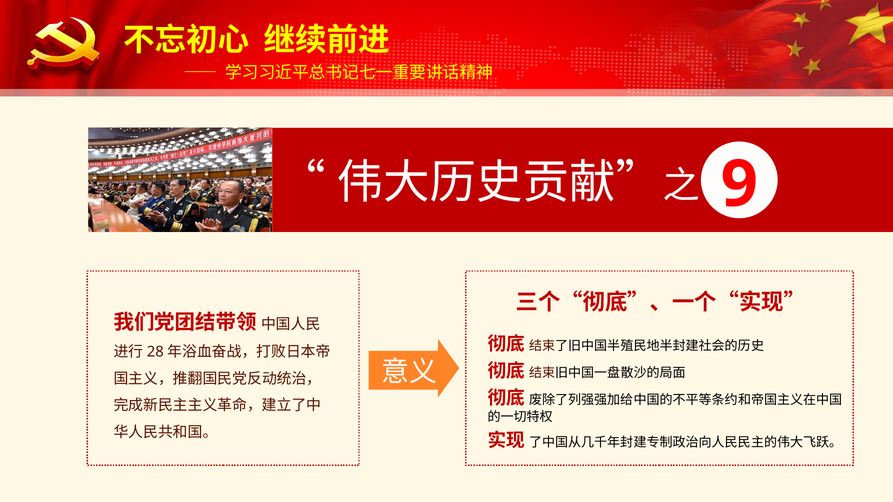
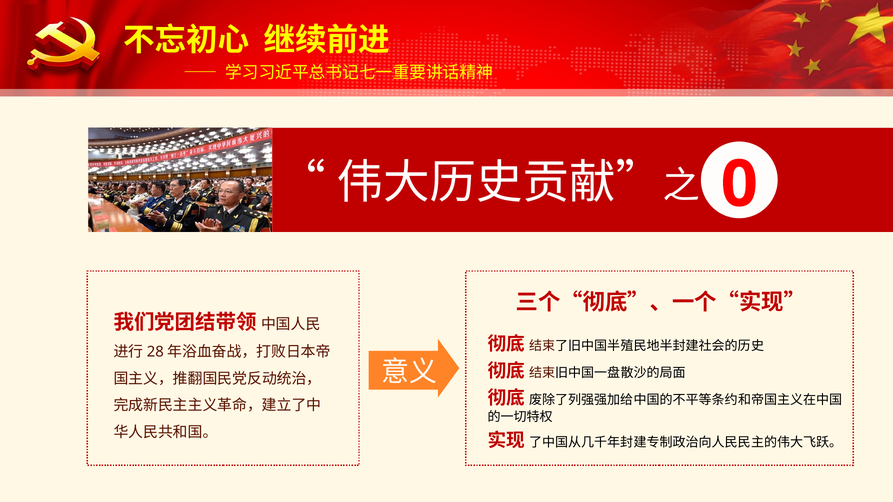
9: 9 -> 0
